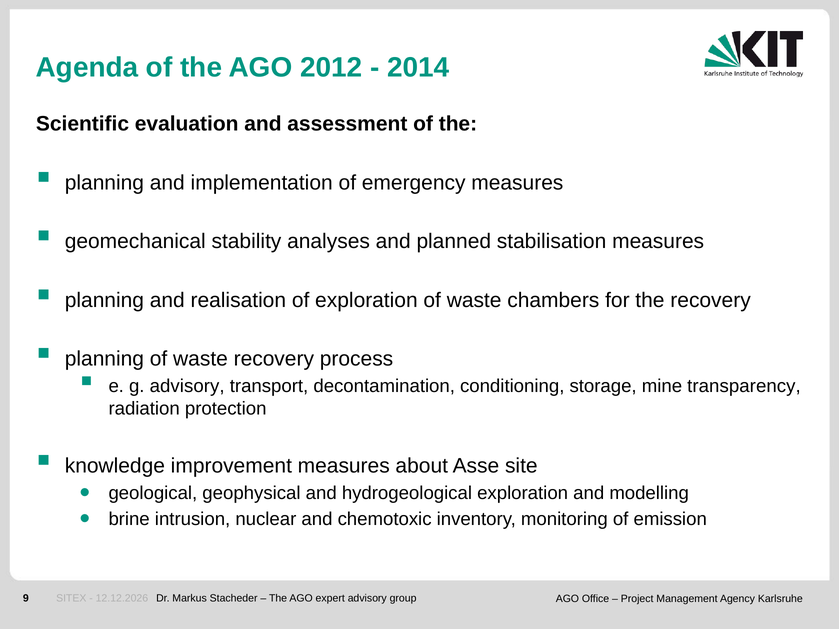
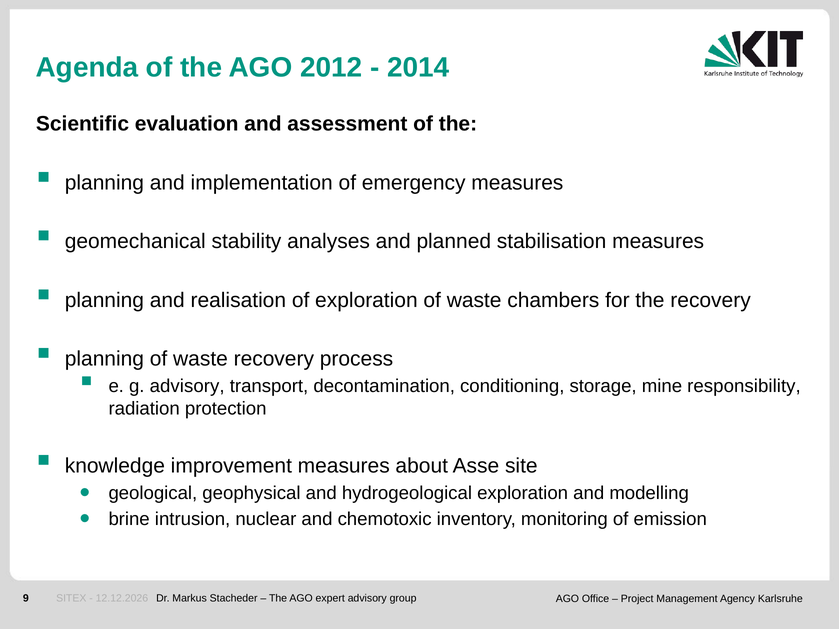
transparency: transparency -> responsibility
